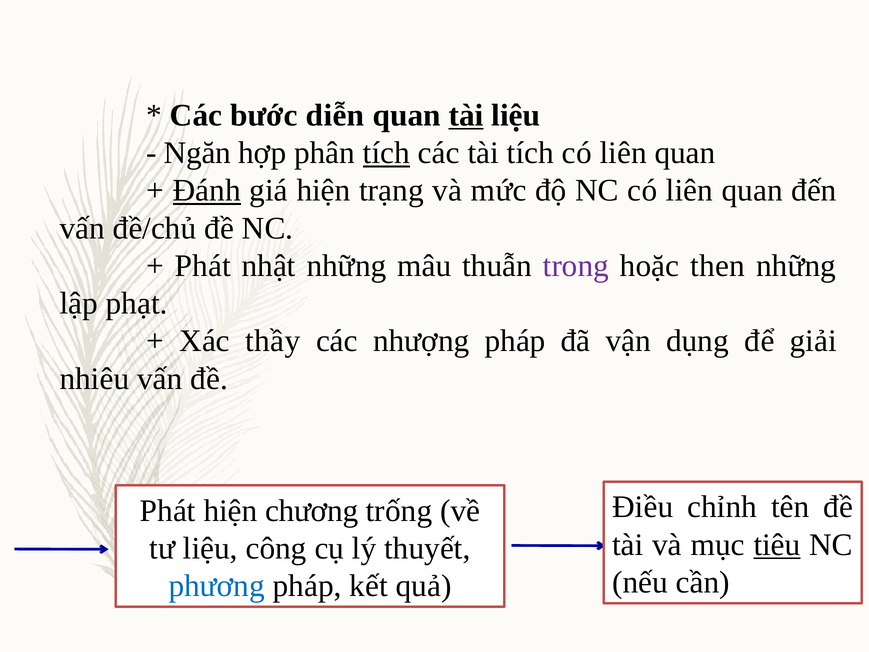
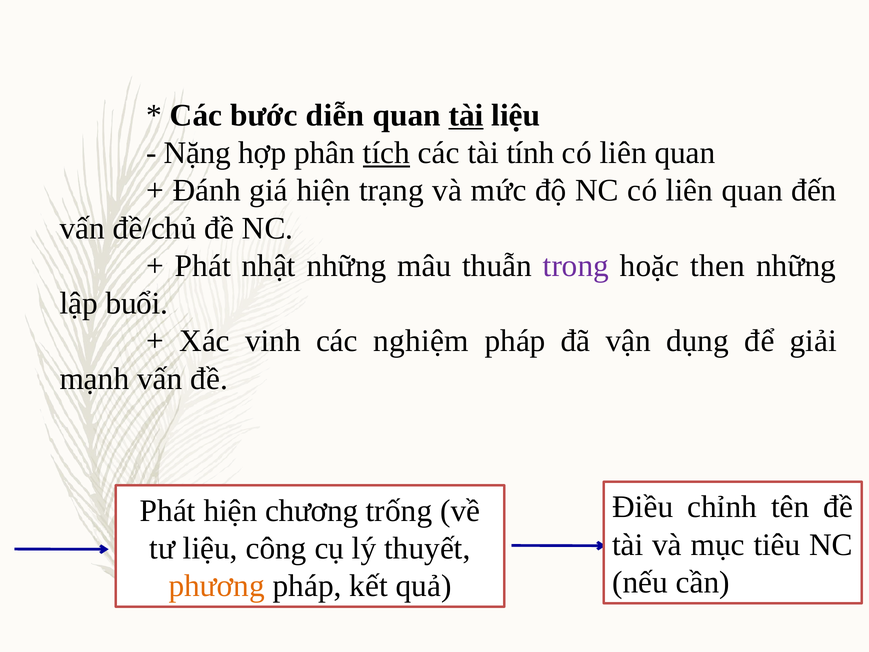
Ngăn: Ngăn -> Nặng
tài tích: tích -> tính
Đánh underline: present -> none
phạt: phạt -> buổi
thầy: thầy -> vinh
nhượng: nhượng -> nghiệm
nhiêu: nhiêu -> mạnh
tiêu underline: present -> none
phương colour: blue -> orange
